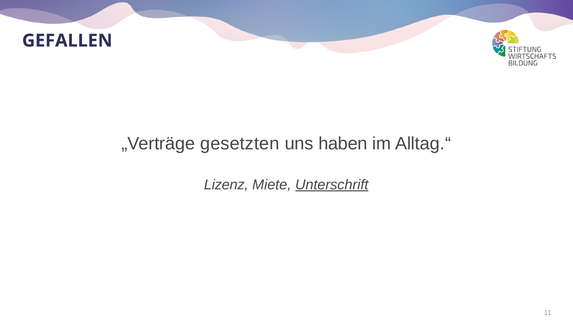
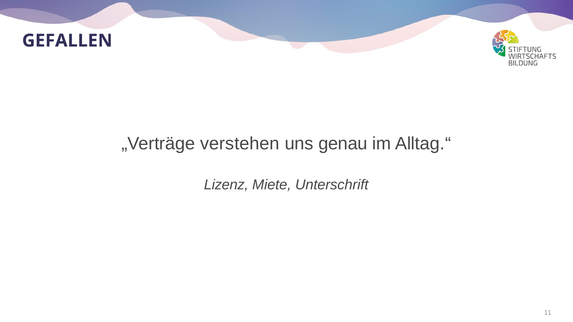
gesetzten: gesetzten -> verstehen
haben: haben -> genau
Unterschrift underline: present -> none
